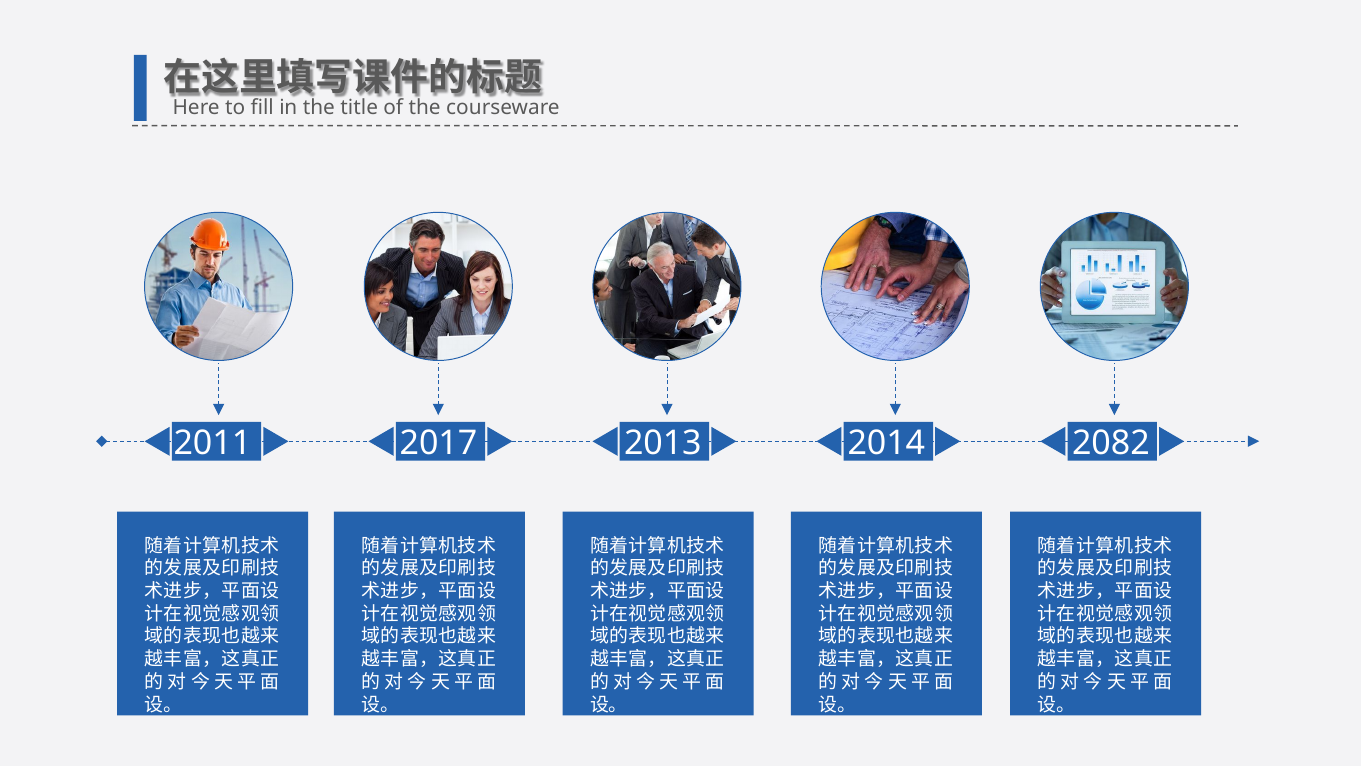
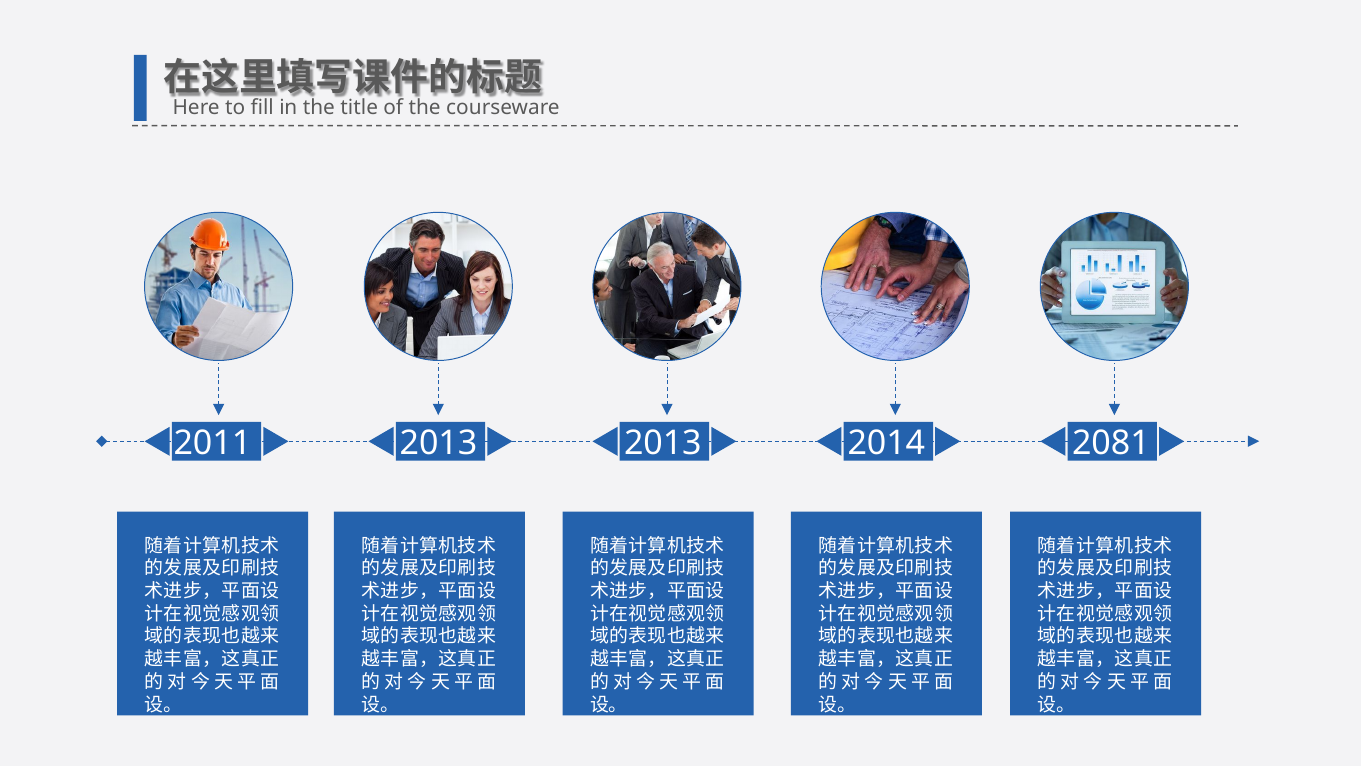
2011 2017: 2017 -> 2013
2082: 2082 -> 2081
